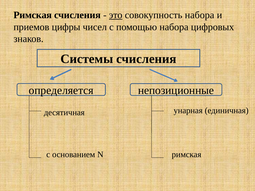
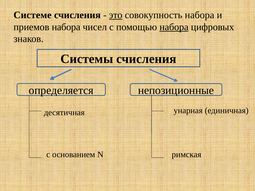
Римская at (33, 15): Римская -> Системе
приемов цифры: цифры -> набора
набора at (174, 27) underline: none -> present
